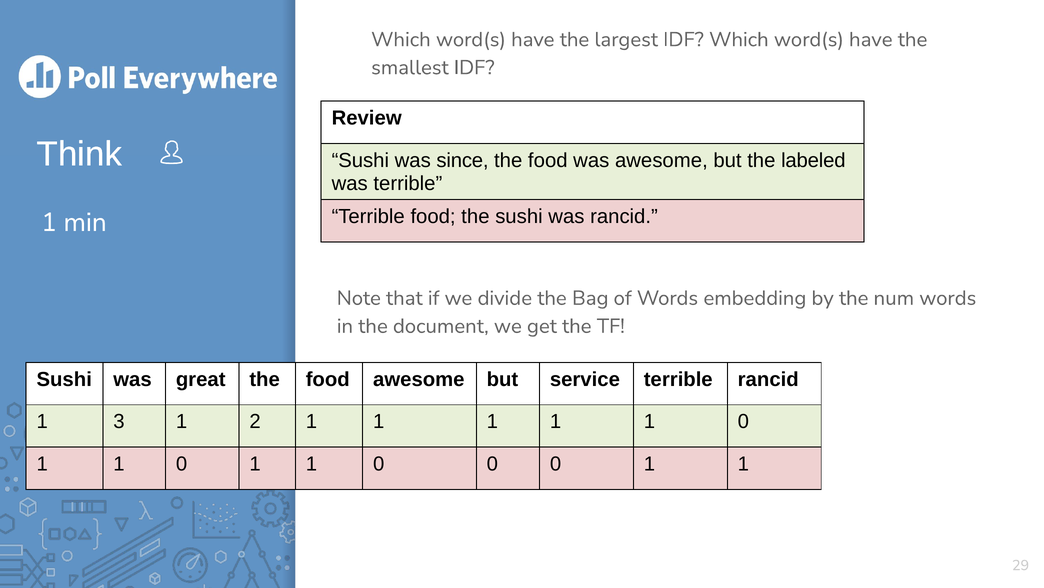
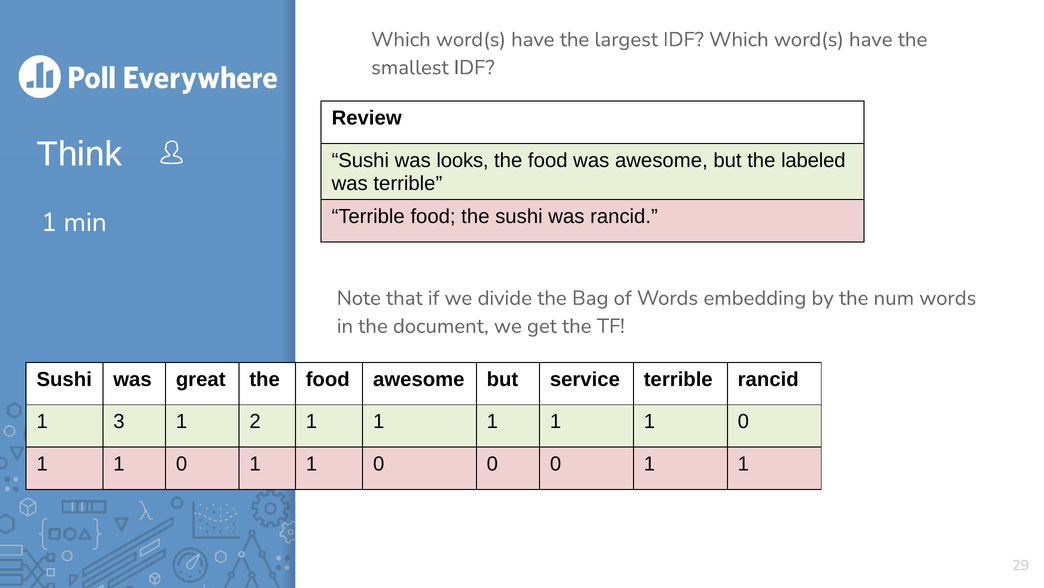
since: since -> looks
